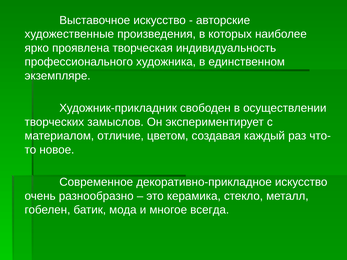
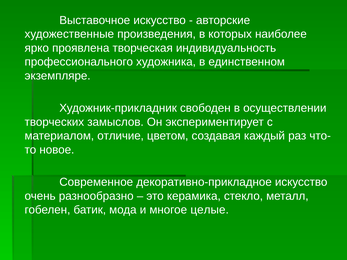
всегда: всегда -> целые
